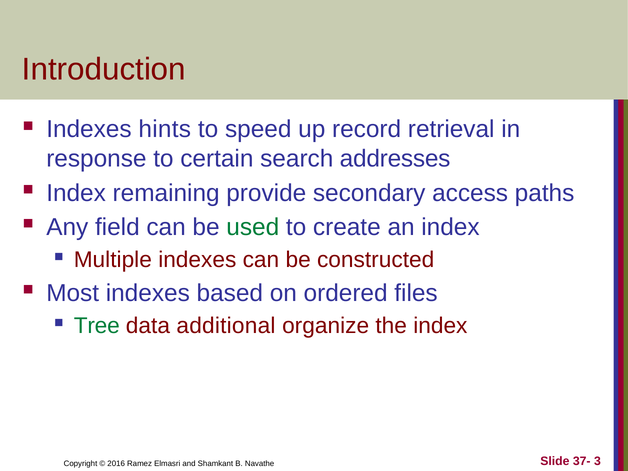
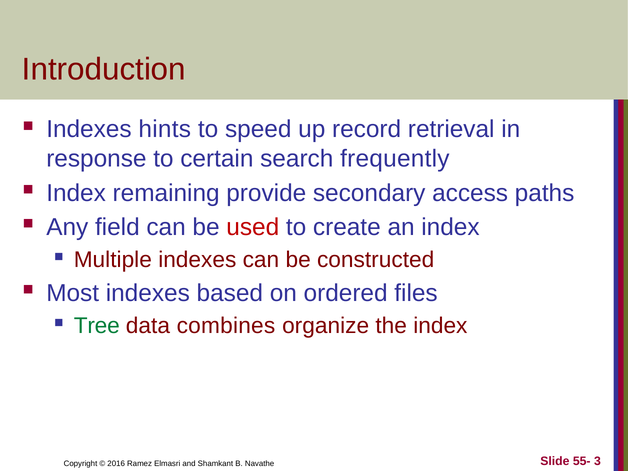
addresses: addresses -> frequently
used colour: green -> red
additional: additional -> combines
37-: 37- -> 55-
